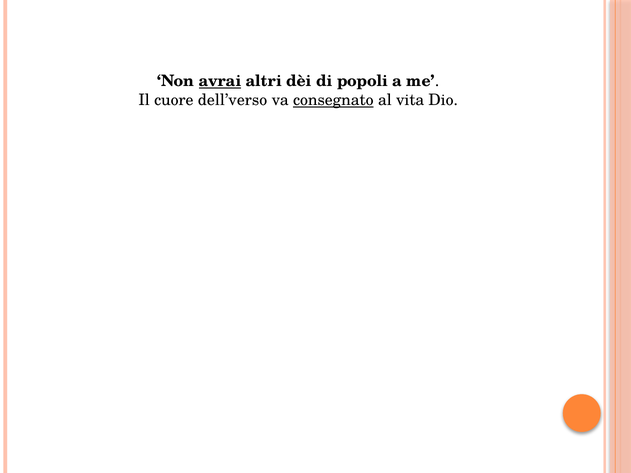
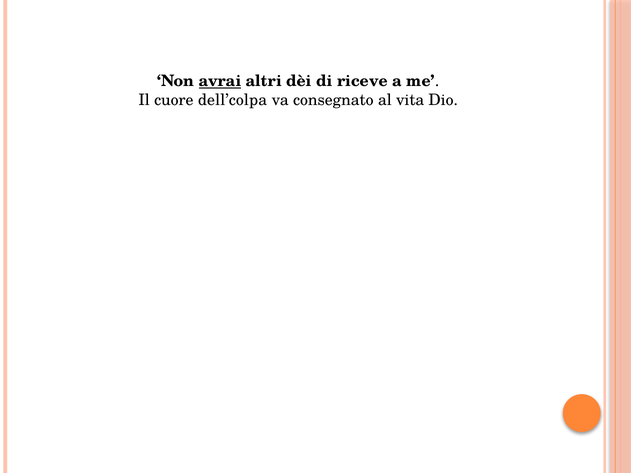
popoli: popoli -> riceve
dell’verso: dell’verso -> dell’colpa
consegnato underline: present -> none
